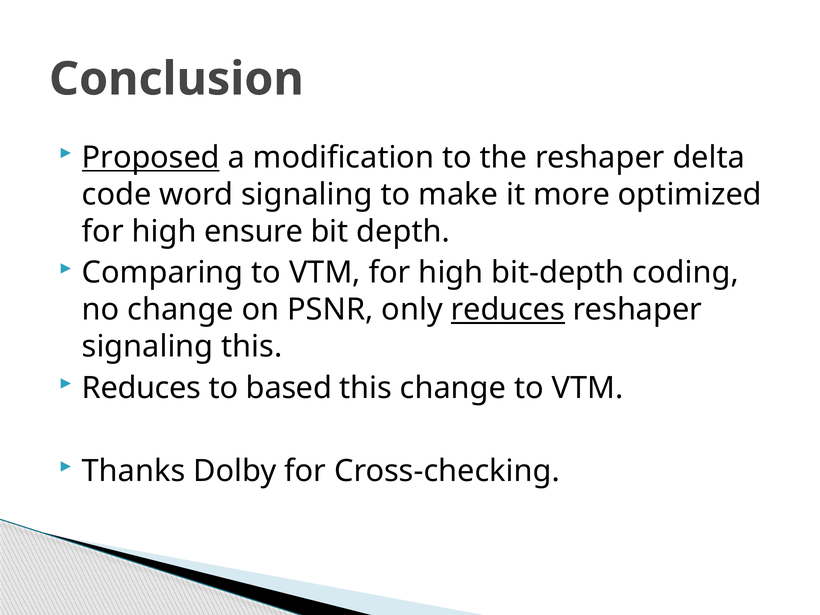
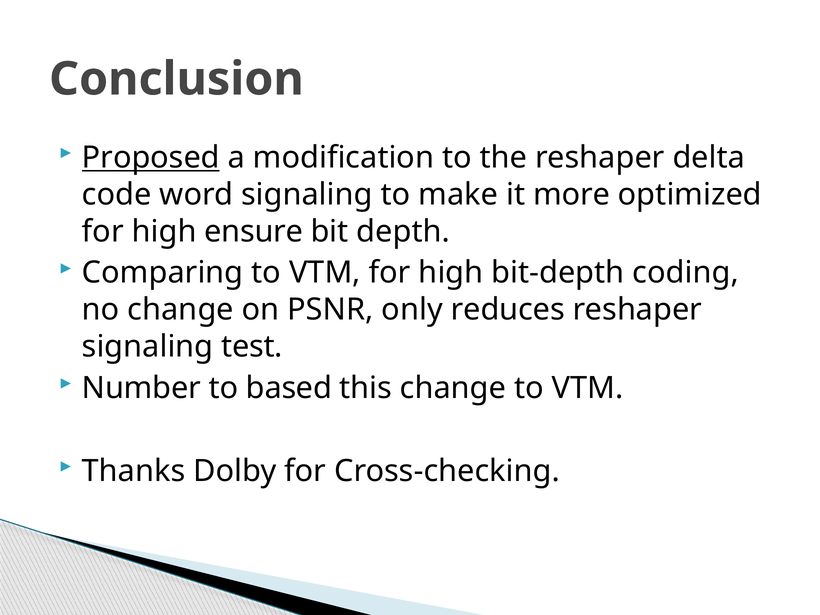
reduces at (508, 310) underline: present -> none
signaling this: this -> test
Reduces at (141, 388): Reduces -> Number
